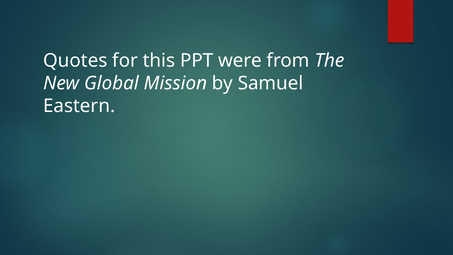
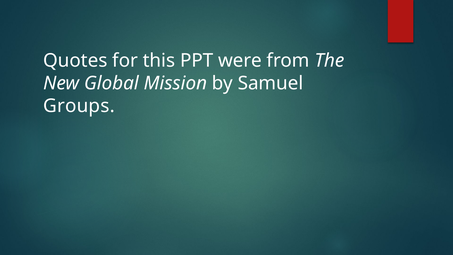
Eastern: Eastern -> Groups
